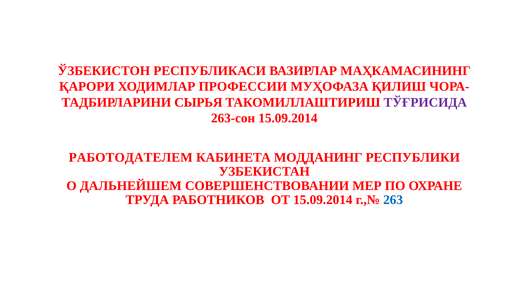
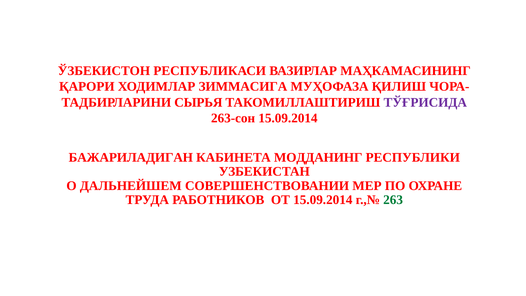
ПРОФЕССИИ: ПРОФЕССИИ -> ЗИММАСИГА
РАБОТОДАТЕЛЕМ: РАБОТОДАТЕЛЕМ -> БАЖАРИЛАДИГАН
263 colour: blue -> green
